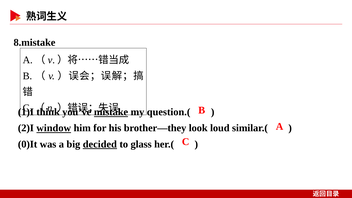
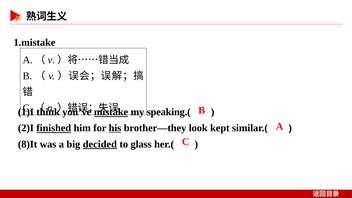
8.mistake: 8.mistake -> 1.mistake
question.(: question.( -> speaking.(
window: window -> finished
his underline: none -> present
loud: loud -> kept
0)It: 0)It -> 8)It
